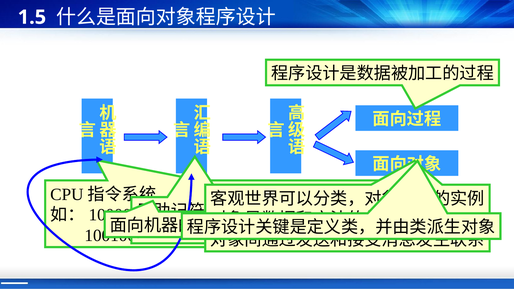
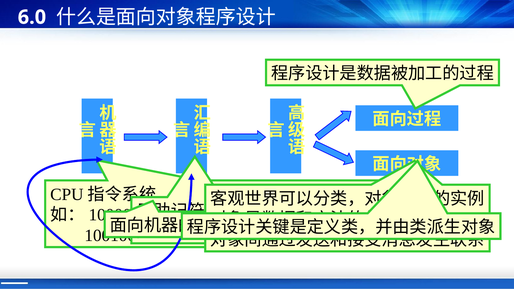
1.5: 1.5 -> 6.0
